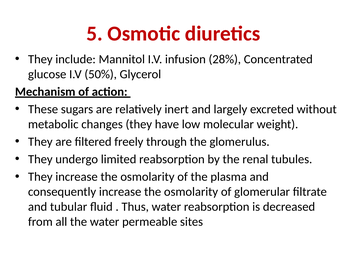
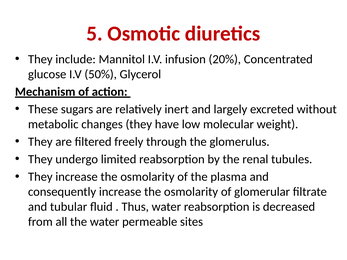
28%: 28% -> 20%
